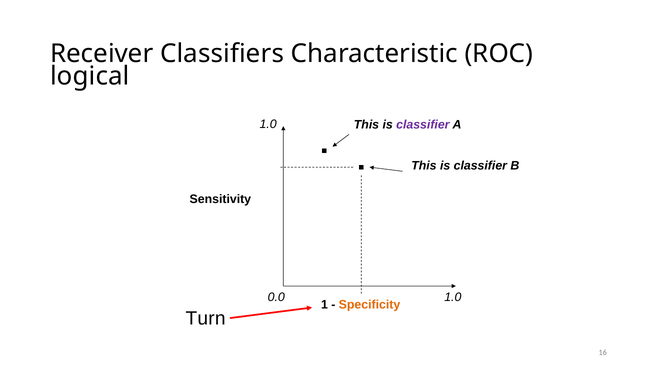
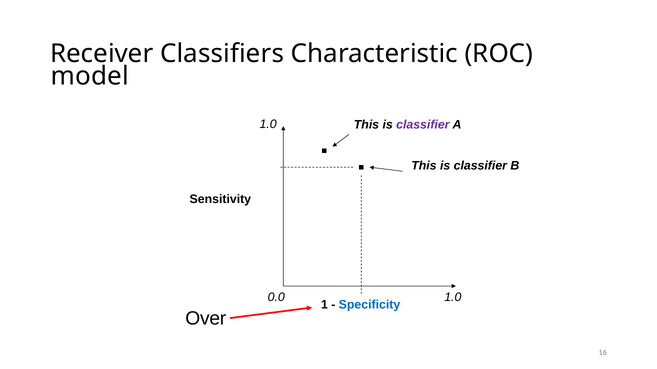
logical: logical -> model
Specificity colour: orange -> blue
Turn: Turn -> Over
